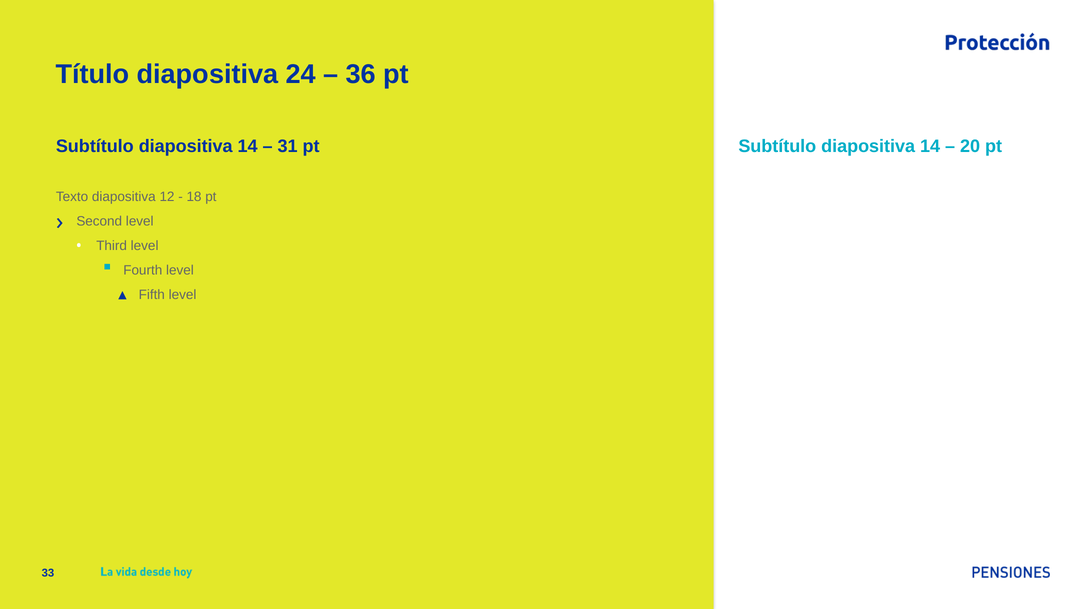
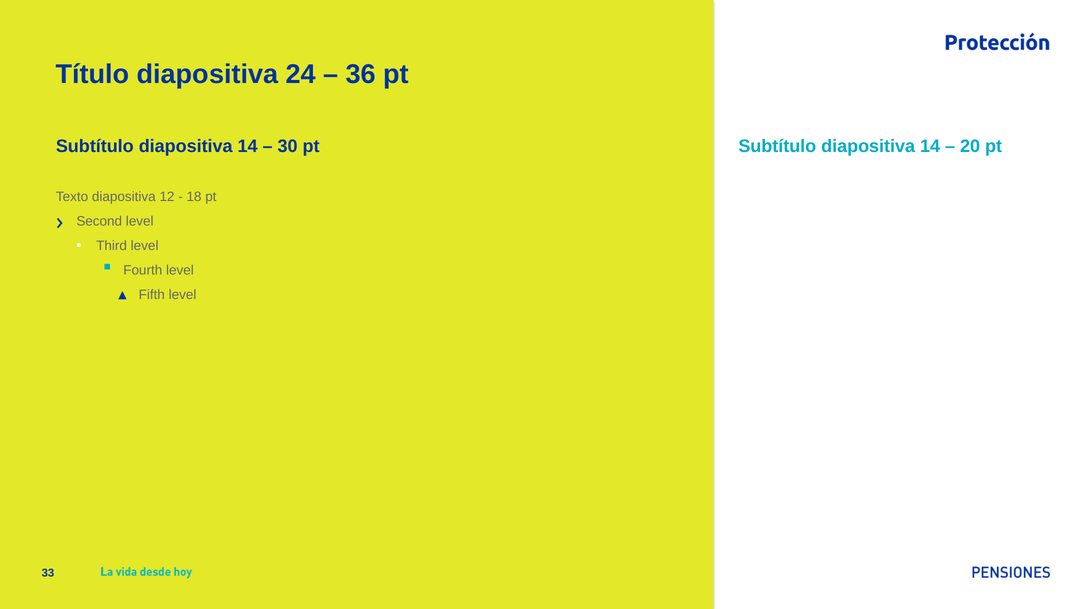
31: 31 -> 30
